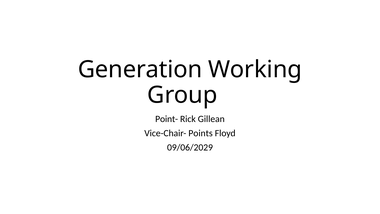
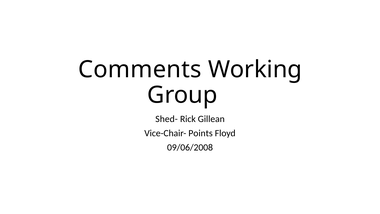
Generation: Generation -> Comments
Point-: Point- -> Shed-
09/06/2029: 09/06/2029 -> 09/06/2008
